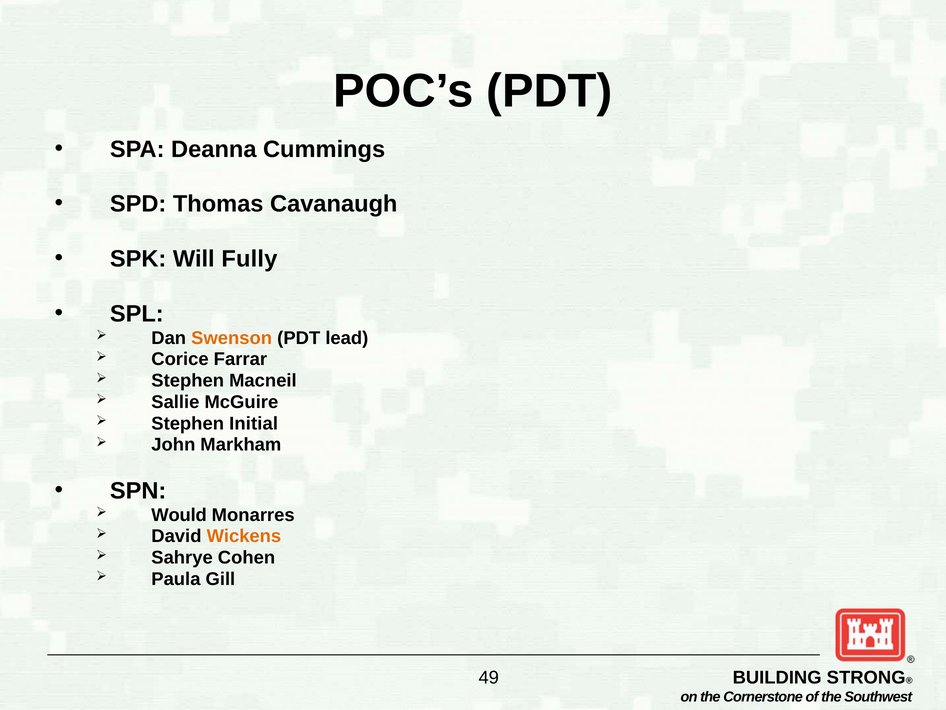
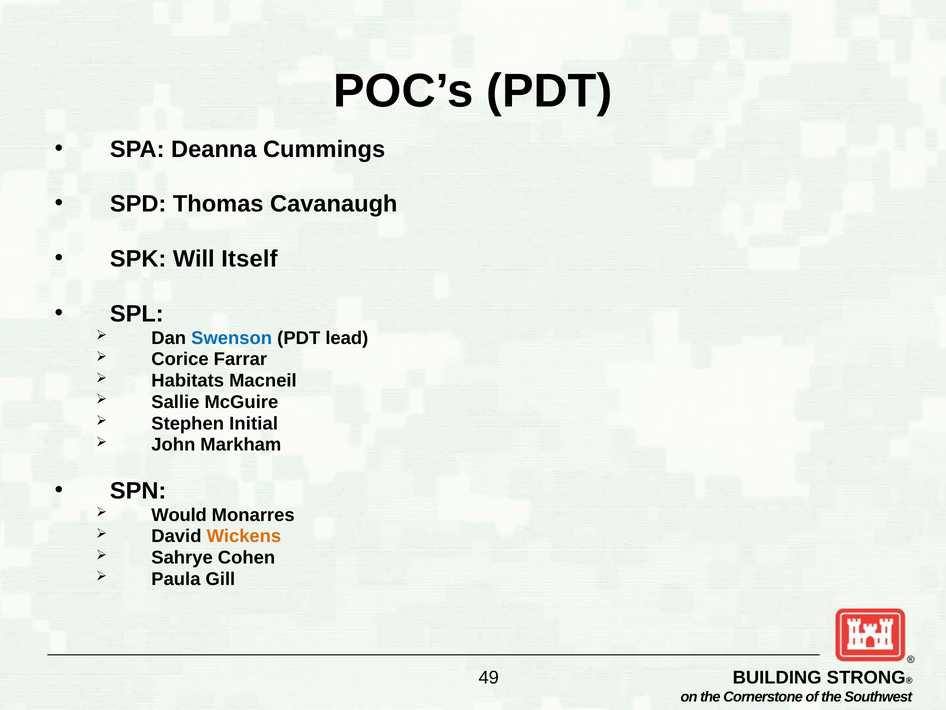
Fully: Fully -> Itself
Swenson colour: orange -> blue
Stephen at (188, 380): Stephen -> Habitats
